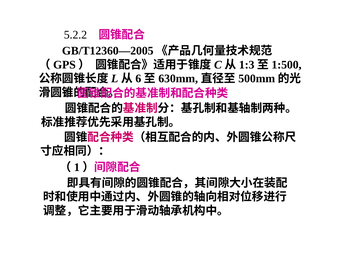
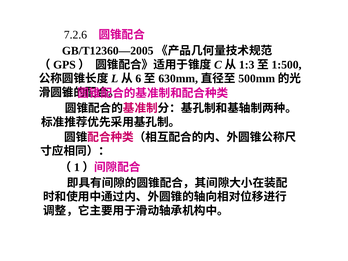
5.2.2: 5.2.2 -> 7.2.6
